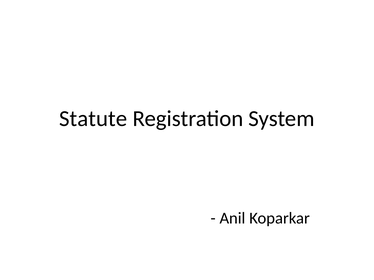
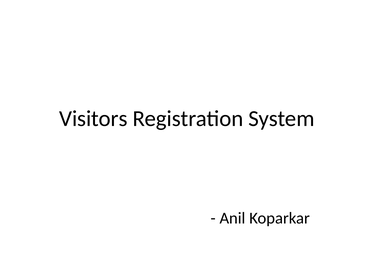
Statute: Statute -> Visitors
